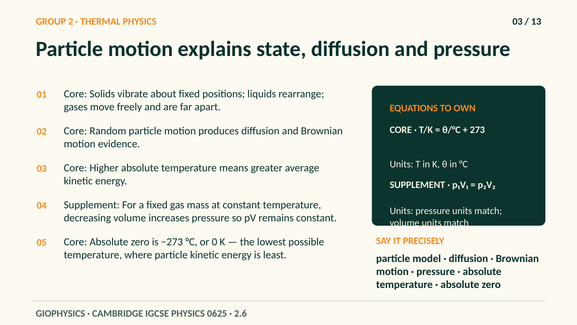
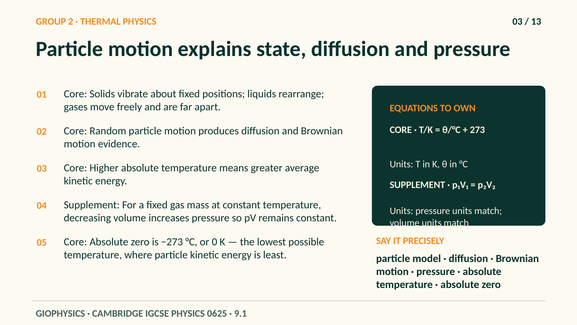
2.6: 2.6 -> 9.1
